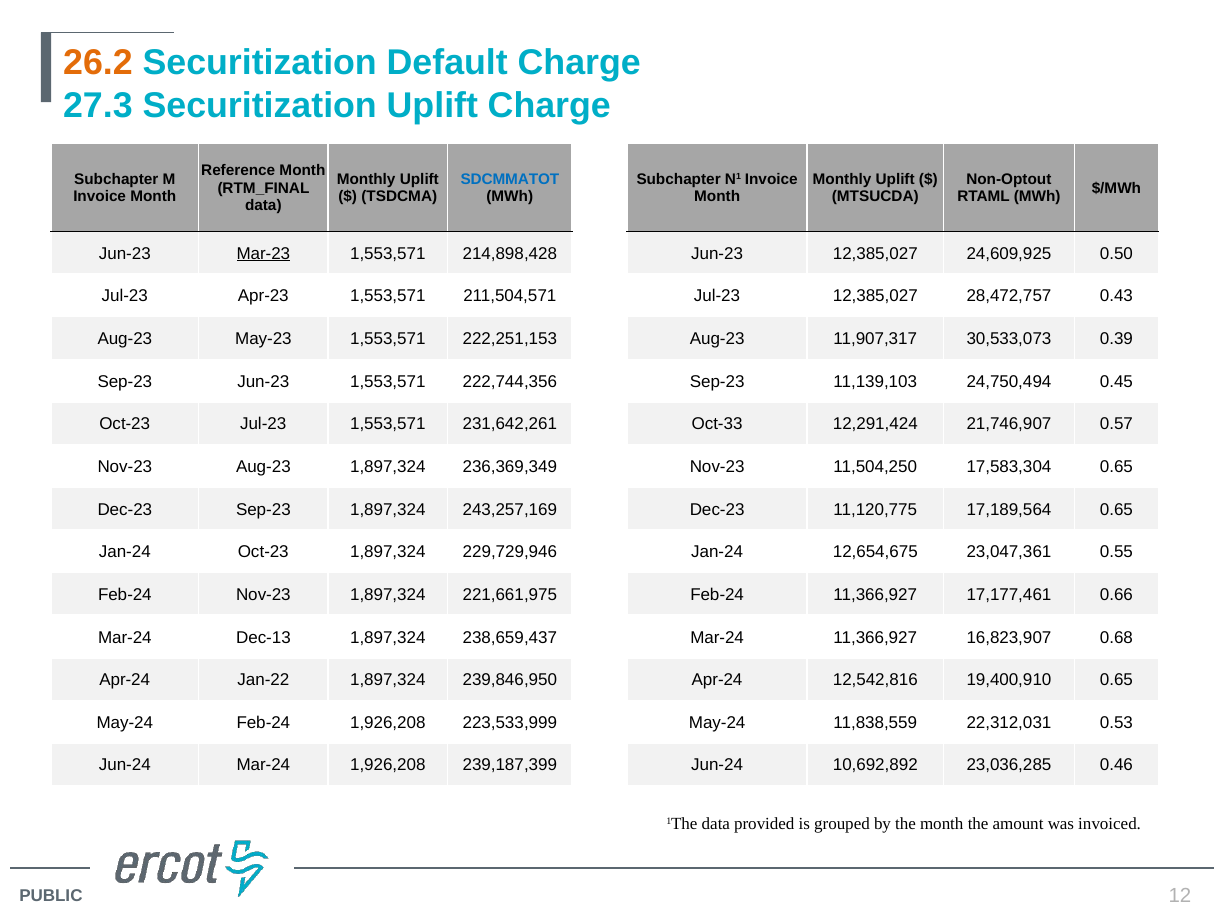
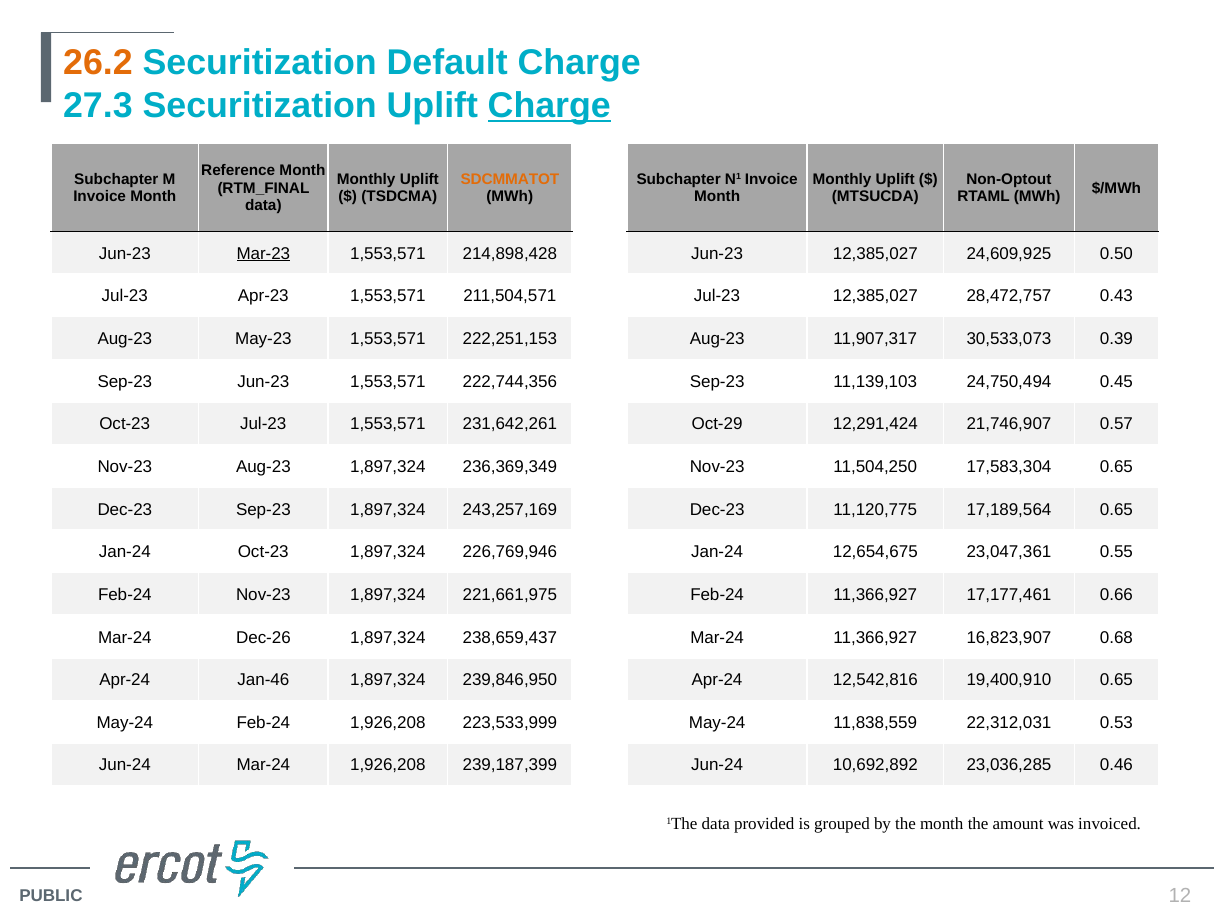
Charge at (549, 106) underline: none -> present
SDCMMATOT colour: blue -> orange
Oct-33: Oct-33 -> Oct-29
229,729,946: 229,729,946 -> 226,769,946
Dec-13: Dec-13 -> Dec-26
Jan-22: Jan-22 -> Jan-46
